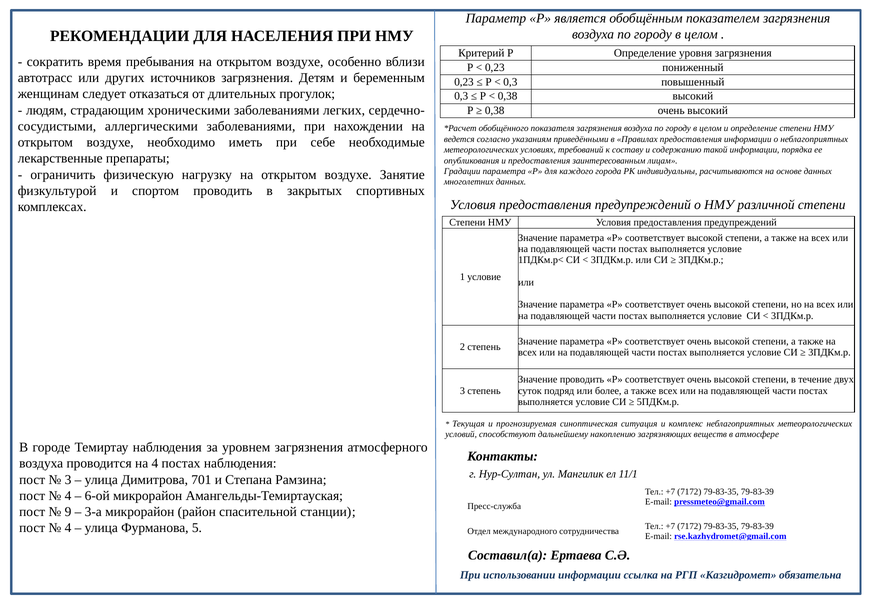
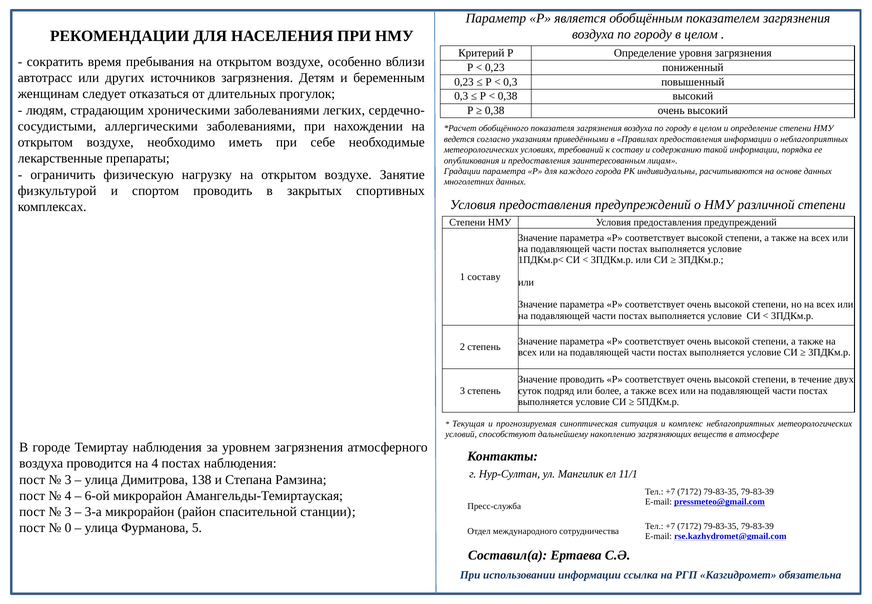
1 условие: условие -> составу
701: 701 -> 138
9 at (68, 512): 9 -> 3
4 at (68, 528): 4 -> 0
